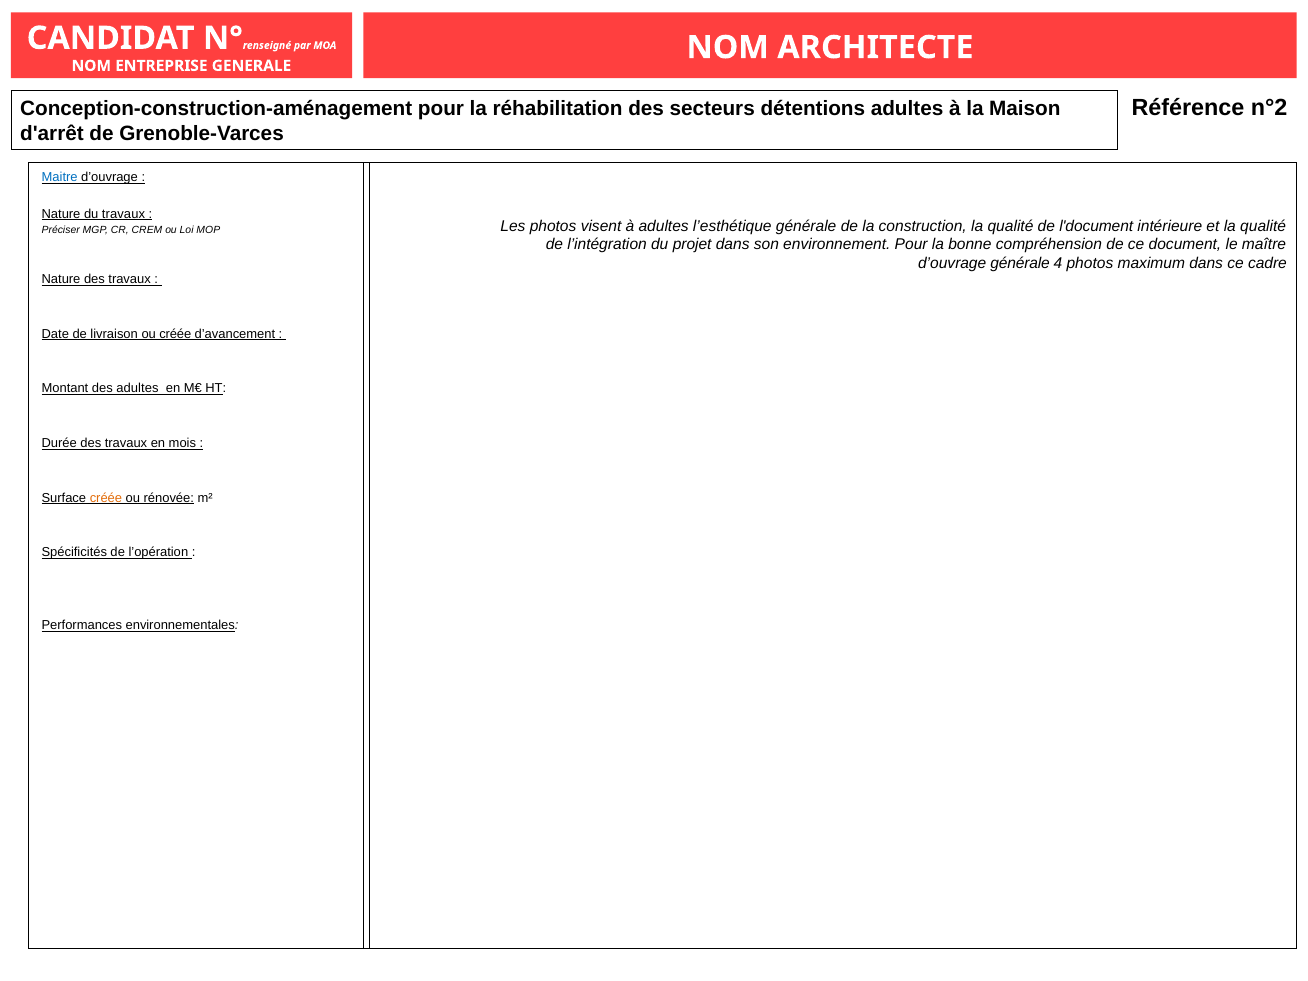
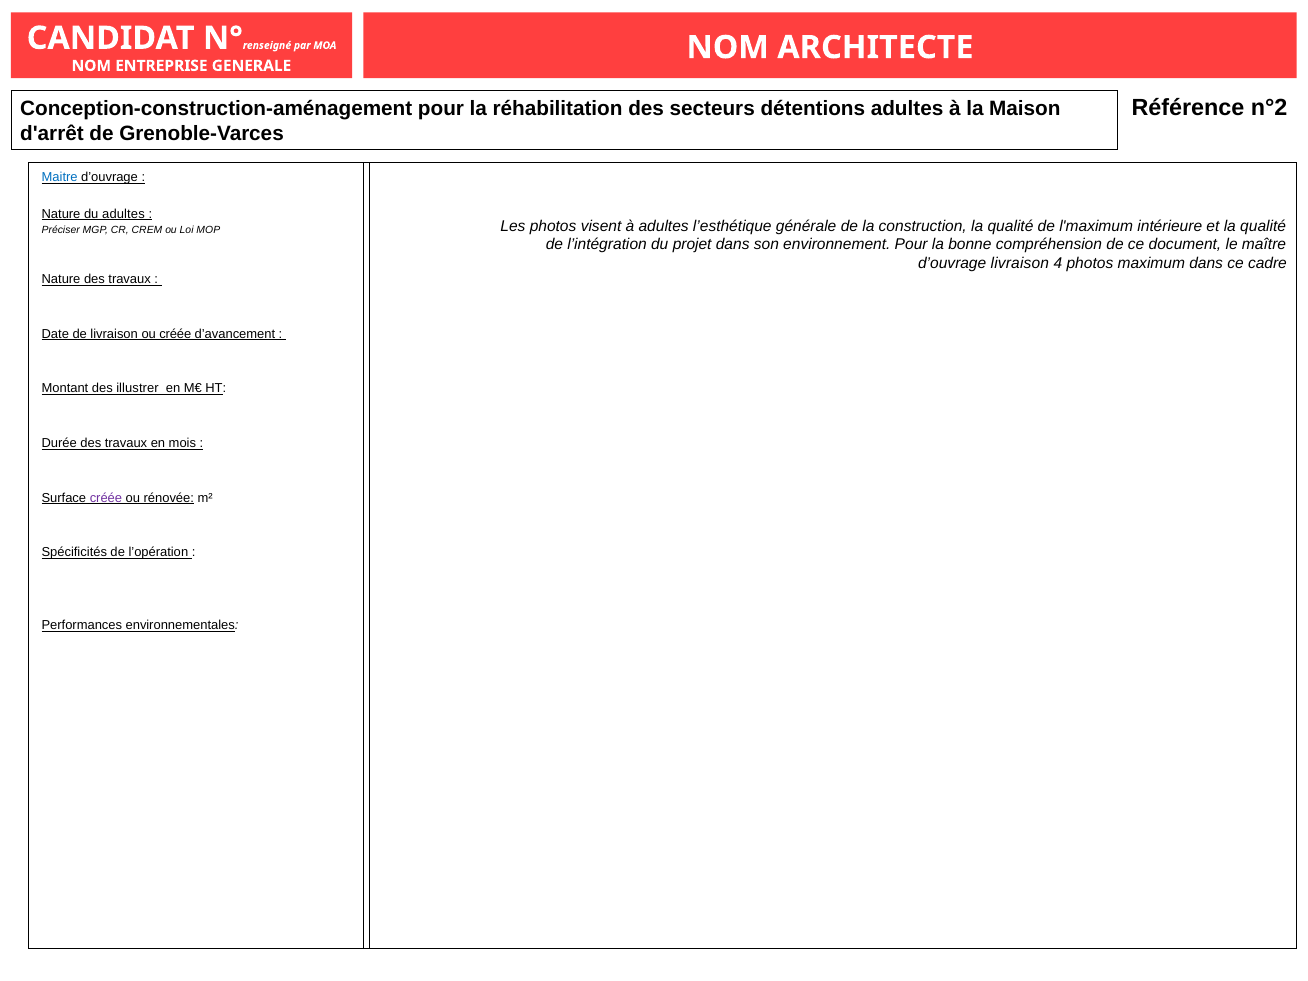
du travaux: travaux -> adultes
l'document: l'document -> l'maximum
d’ouvrage générale: générale -> livraison
des adultes: adultes -> illustrer
créée at (106, 498) colour: orange -> purple
